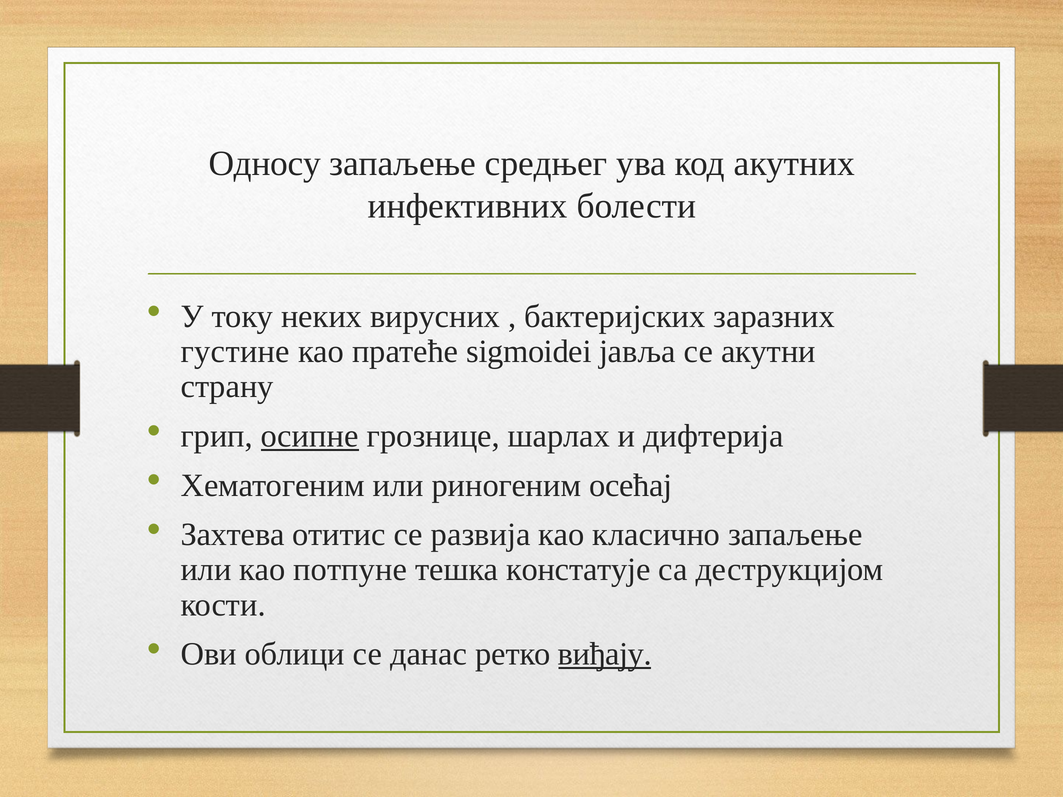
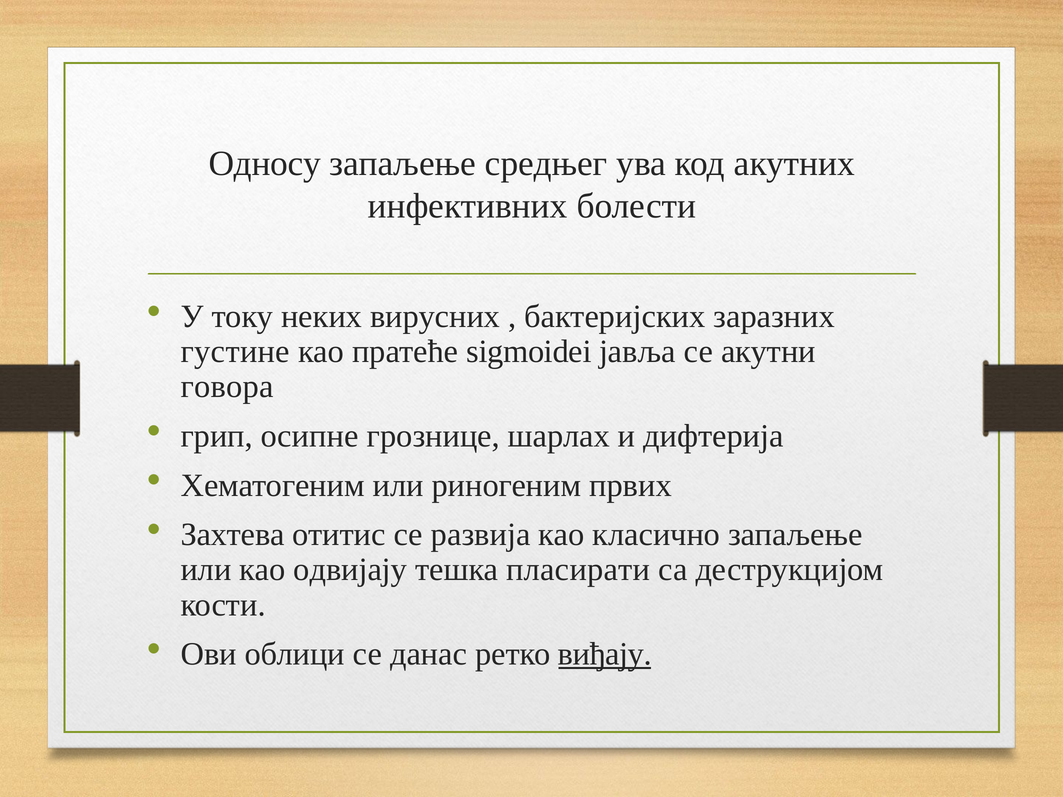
страну: страну -> говора
осипне underline: present -> none
осећај: осећај -> првих
потпуне: потпуне -> одвијају
констатује: констатује -> пласирати
